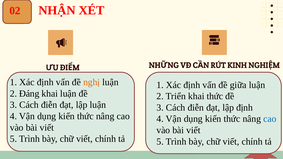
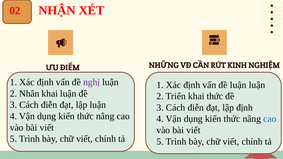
nghị colour: orange -> purple
đề giữa: giữa -> luận
Đáng: Đáng -> Nhân
